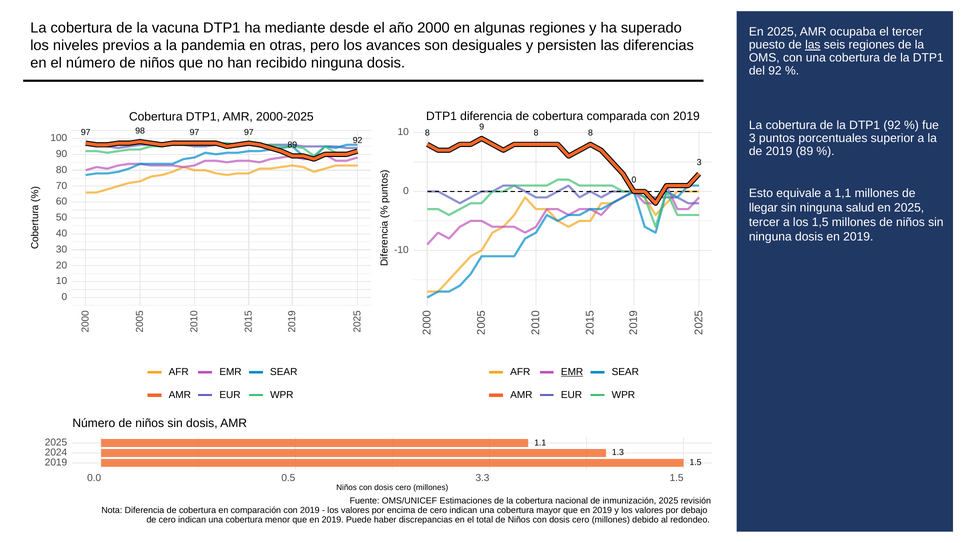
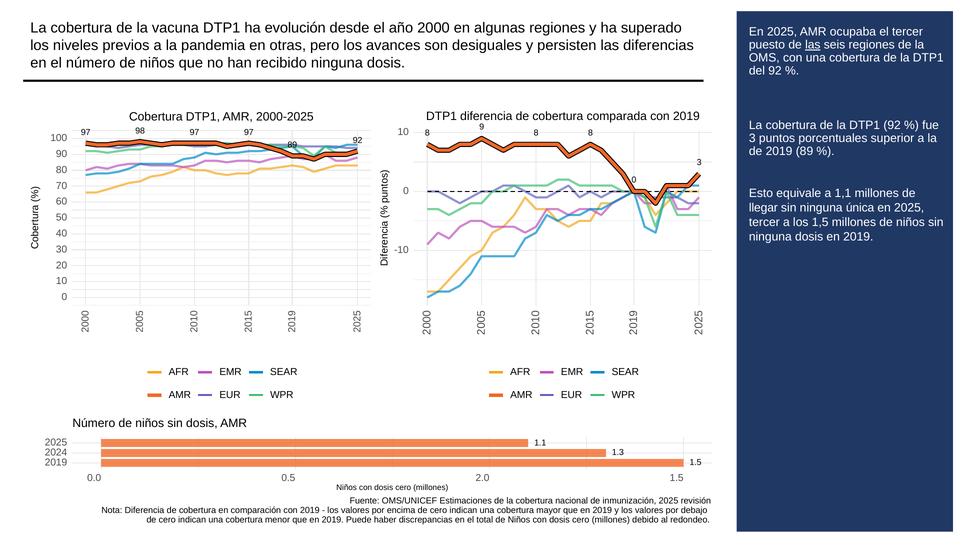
mediante: mediante -> evolución
salud: salud -> única
EMR at (572, 372) underline: present -> none
3.3: 3.3 -> 2.0
